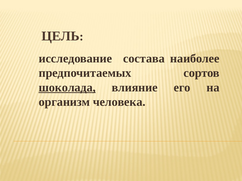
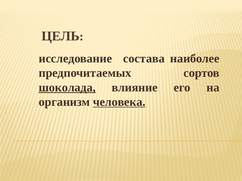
человека underline: none -> present
